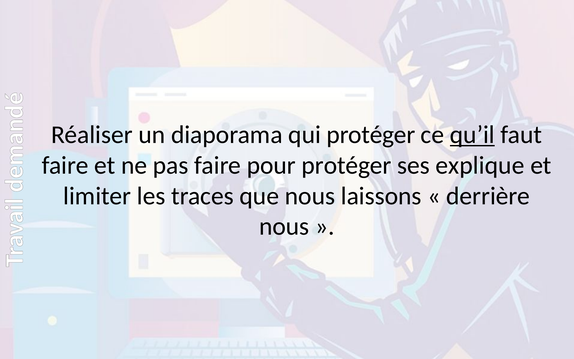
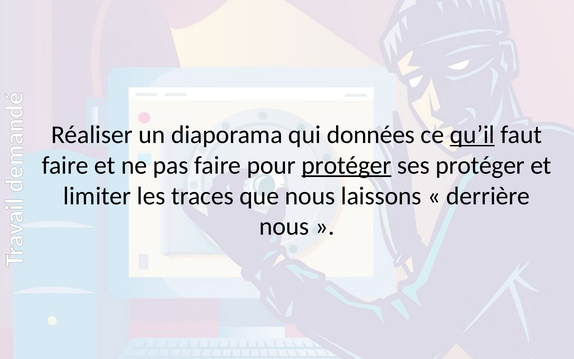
qui protéger: protéger -> données
protéger at (347, 165) underline: none -> present
ses explique: explique -> protéger
